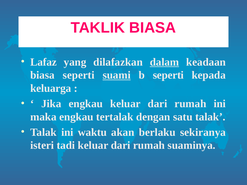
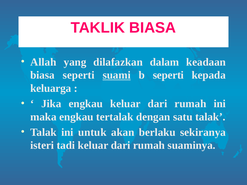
Lafaz: Lafaz -> Allah
dalam underline: present -> none
waktu: waktu -> untuk
